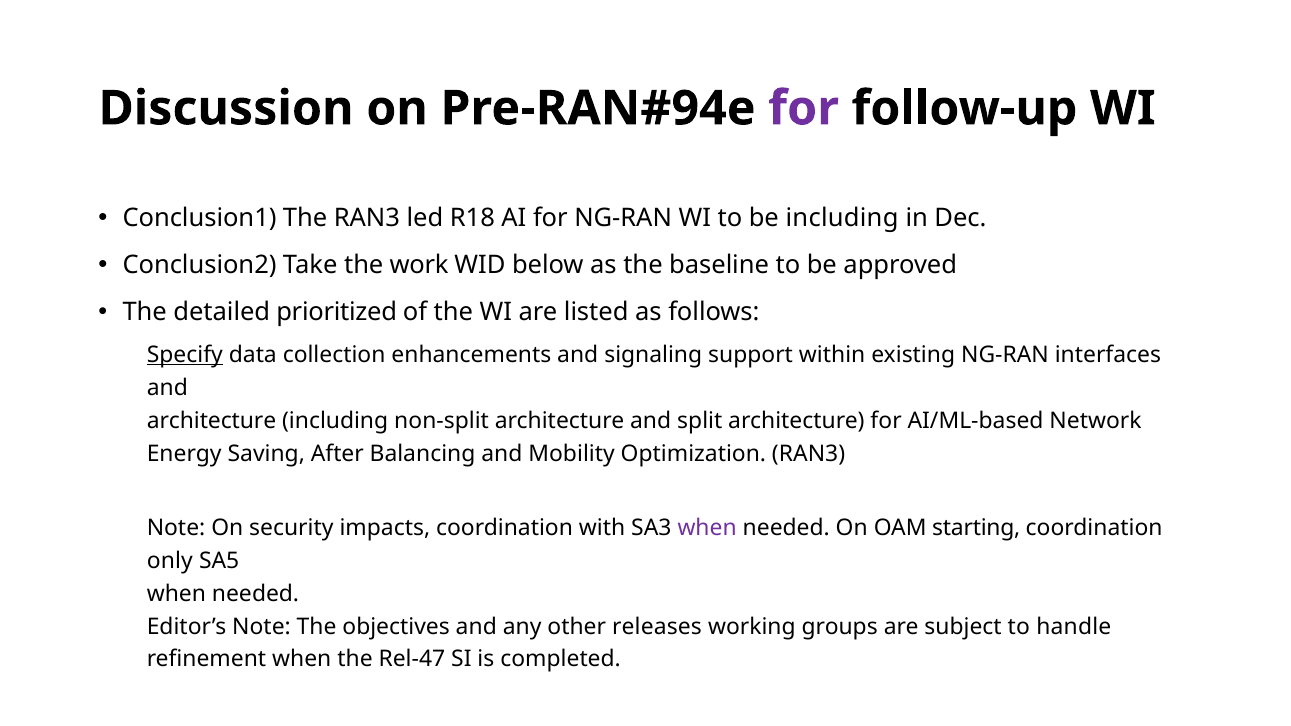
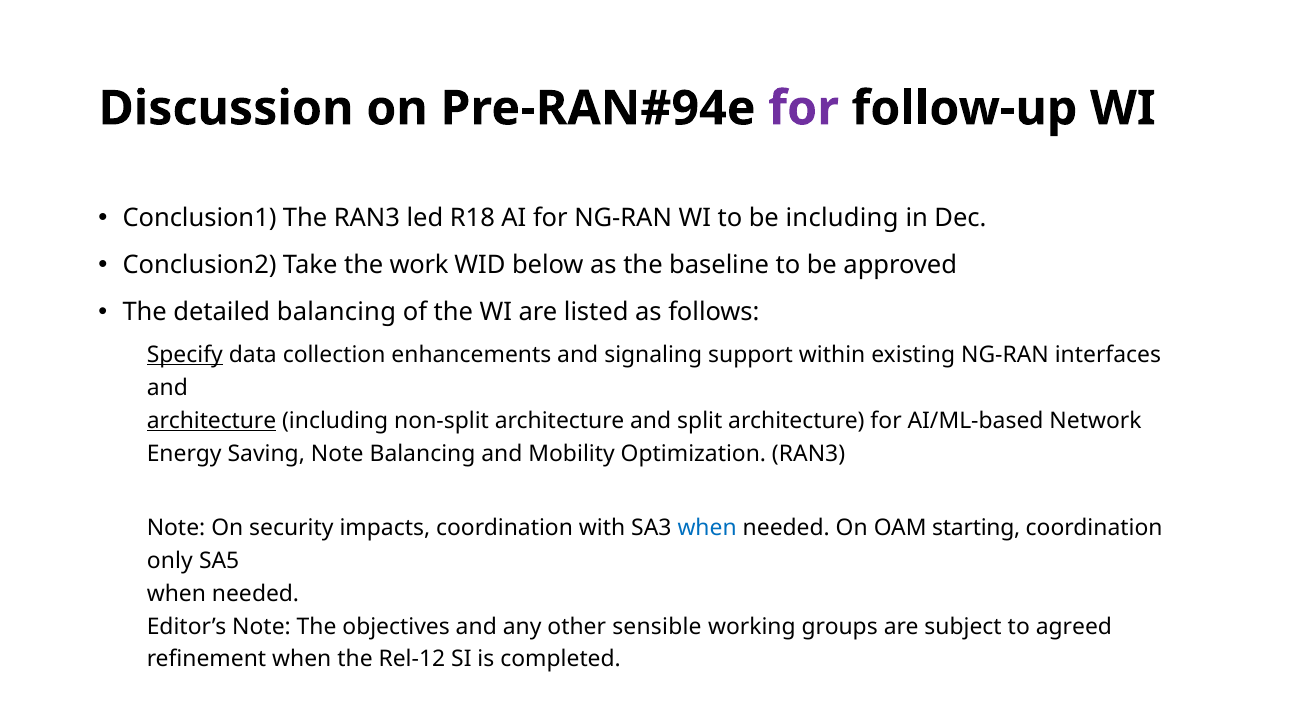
detailed prioritized: prioritized -> balancing
architecture at (212, 421) underline: none -> present
Saving After: After -> Note
when at (707, 528) colour: purple -> blue
releases: releases -> sensible
handle: handle -> agreed
Rel-47: Rel-47 -> Rel-12
